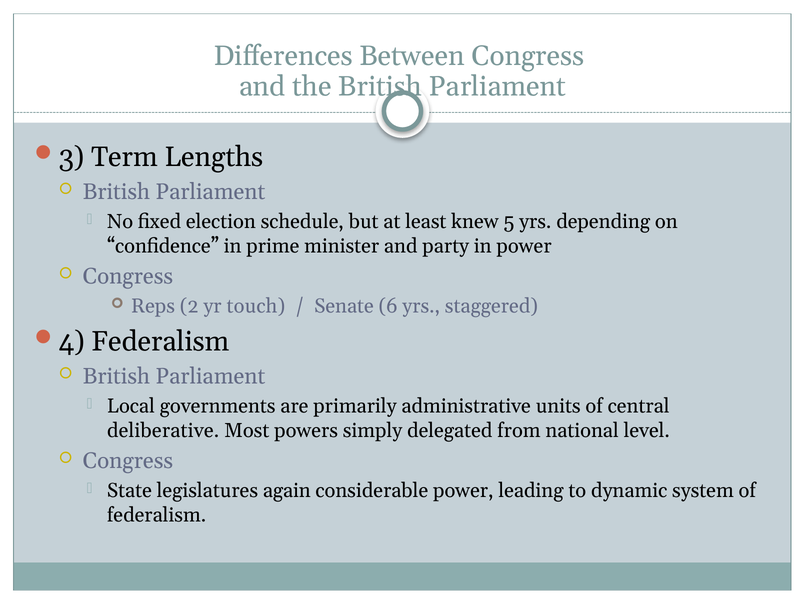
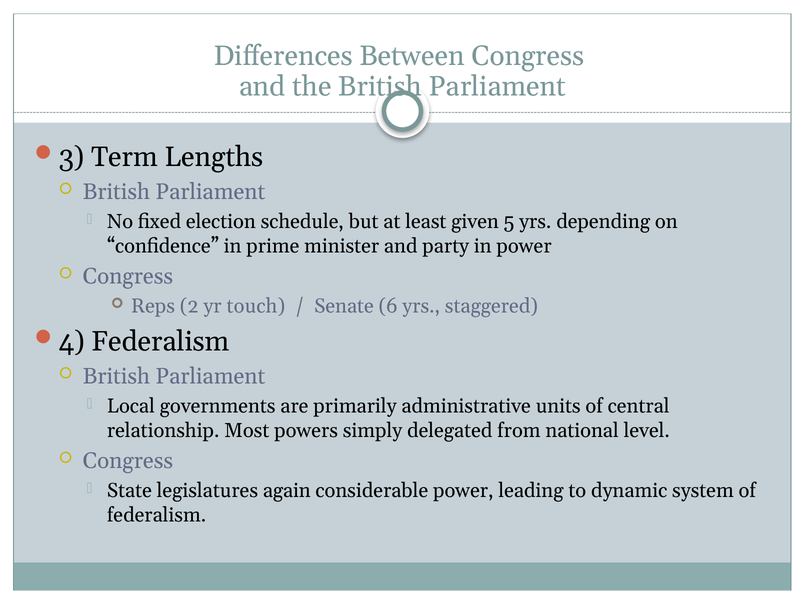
knew: knew -> given
deliberative: deliberative -> relationship
